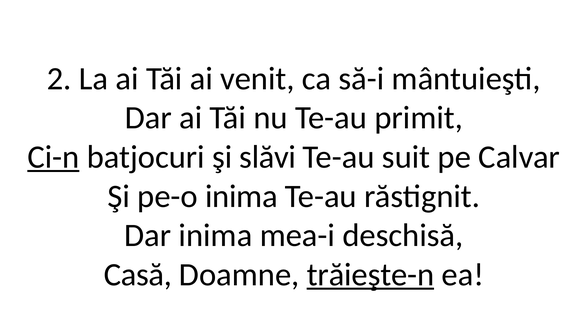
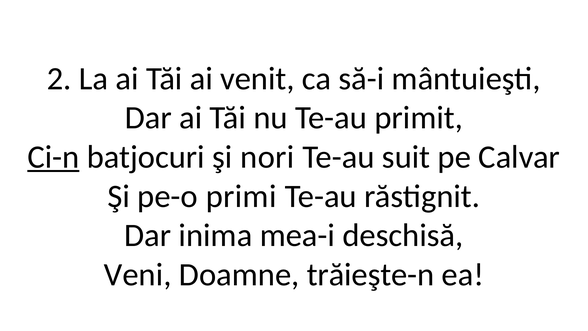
slăvi: slăvi -> nori
pe-o inima: inima -> primi
Casă: Casă -> Veni
trăieşte-n underline: present -> none
